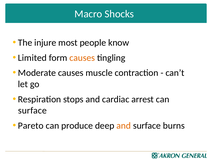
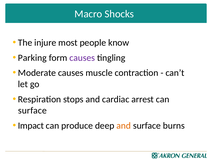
Limited: Limited -> Parking
causes at (82, 58) colour: orange -> purple
Pareto: Pareto -> Impact
